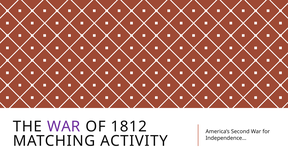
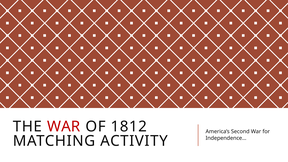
WAR at (64, 127) colour: purple -> red
